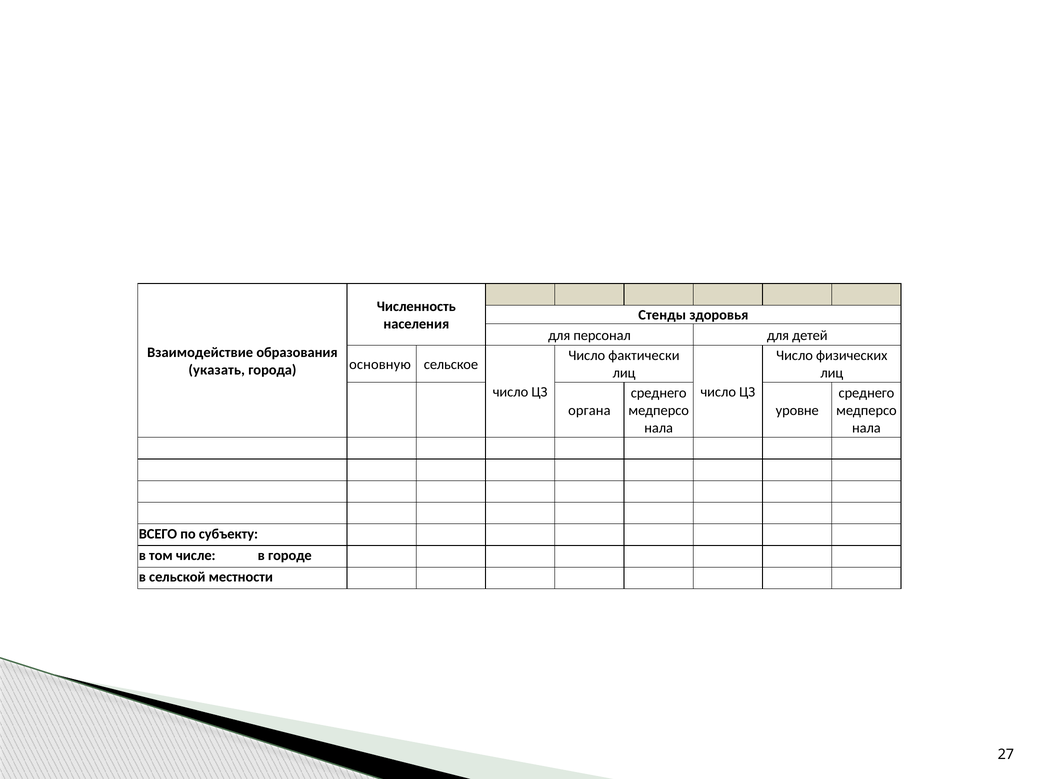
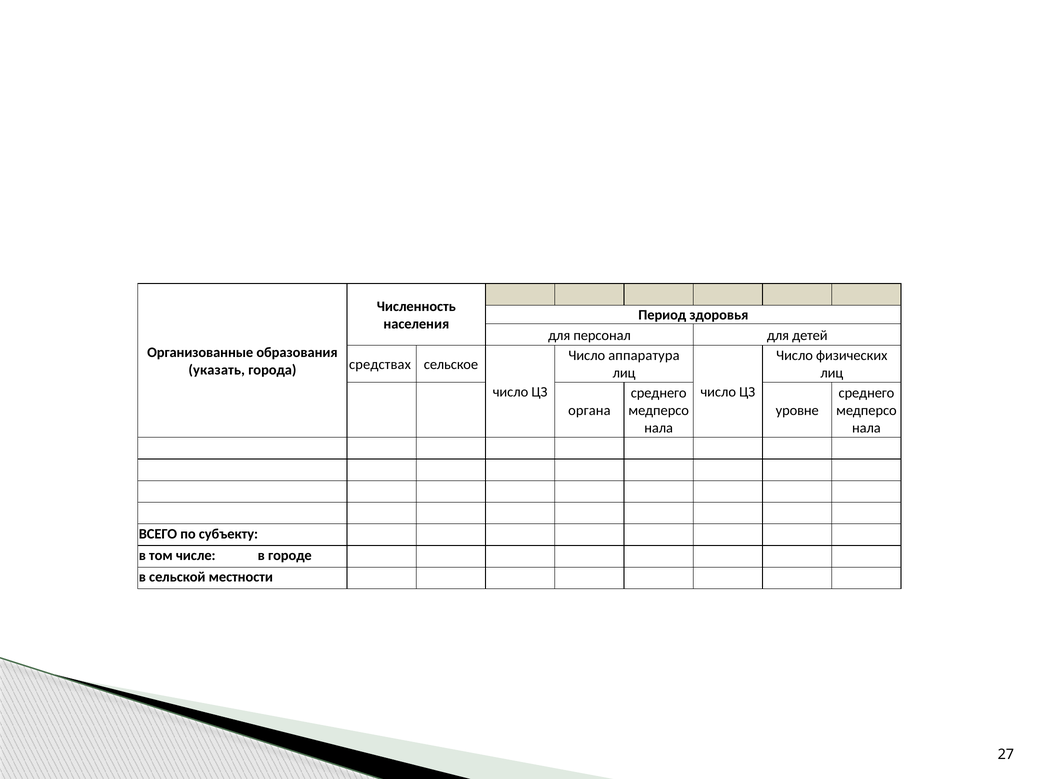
Стенды: Стенды -> Период
Взаимодействие: Взаимодействие -> Организованные
фактически: фактически -> аппаратура
основную: основную -> средствах
